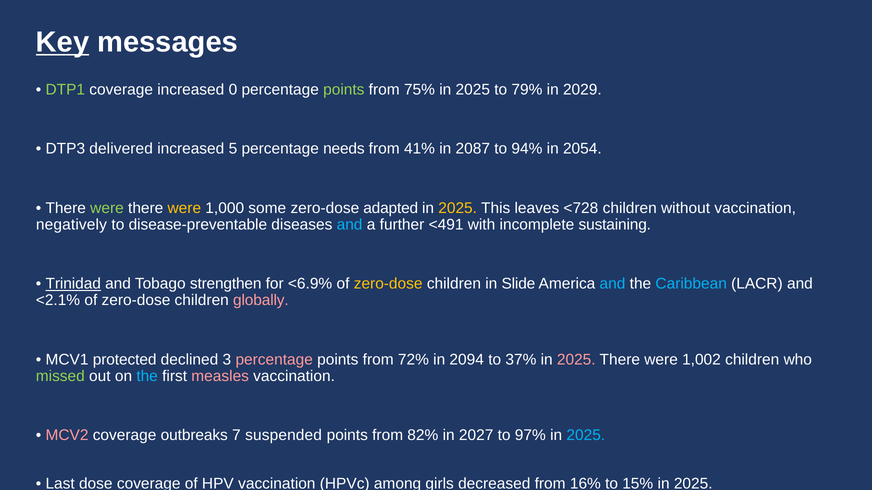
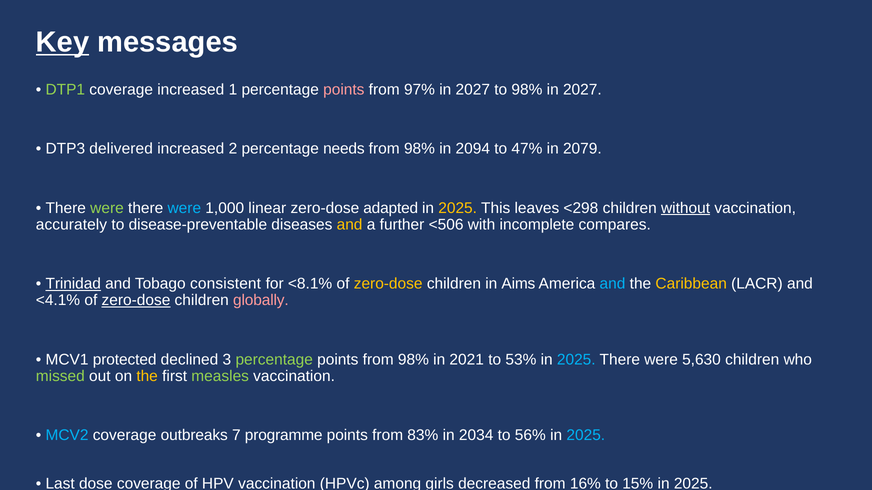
0: 0 -> 1
points at (344, 90) colour: light green -> pink
75%: 75% -> 97%
2025 at (473, 90): 2025 -> 2027
to 79%: 79% -> 98%
2029 at (582, 90): 2029 -> 2027
5: 5 -> 2
41% at (419, 149): 41% -> 98%
2087: 2087 -> 2094
94%: 94% -> 47%
2054: 2054 -> 2079
were at (184, 208) colour: yellow -> light blue
some: some -> linear
<728: <728 -> <298
without underline: none -> present
negatively: negatively -> accurately
and at (350, 225) colour: light blue -> yellow
<491: <491 -> <506
sustaining: sustaining -> compares
strengthen: strengthen -> consistent
<6.9%: <6.9% -> <8.1%
Slide: Slide -> Aims
Caribbean colour: light blue -> yellow
<2.1%: <2.1% -> <4.1%
zero-dose at (136, 301) underline: none -> present
percentage at (274, 360) colour: pink -> light green
points from 72%: 72% -> 98%
2094: 2094 -> 2021
37%: 37% -> 53%
2025 at (576, 360) colour: pink -> light blue
1,002: 1,002 -> 5,630
the at (147, 376) colour: light blue -> yellow
measles colour: pink -> light green
MCV2 colour: pink -> light blue
suspended: suspended -> programme
82%: 82% -> 83%
2027: 2027 -> 2034
97%: 97% -> 56%
